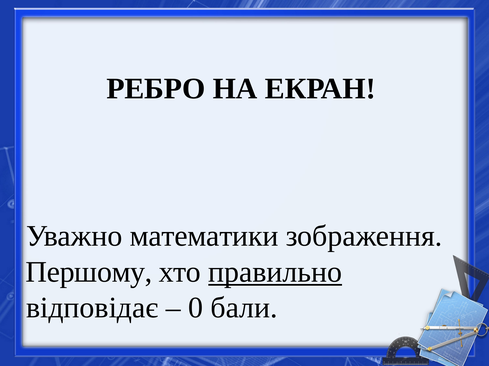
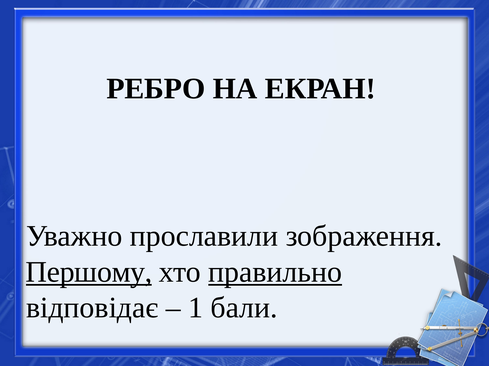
математики: математики -> прославили
Першому underline: none -> present
0: 0 -> 1
